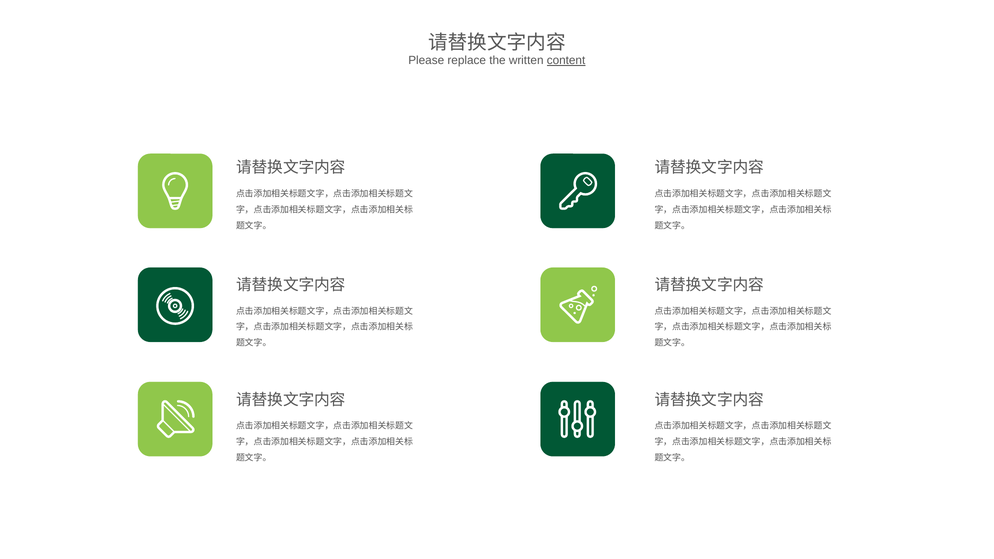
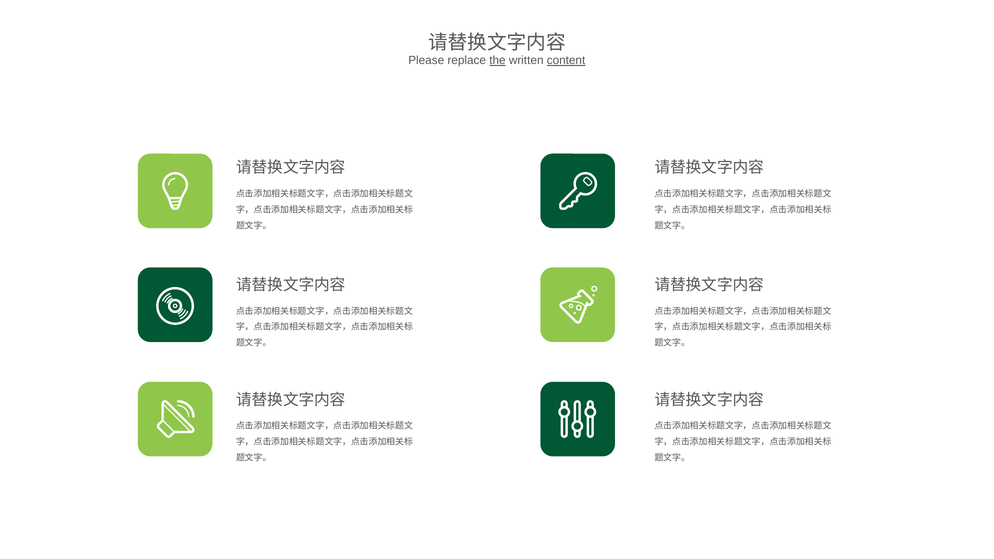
the underline: none -> present
